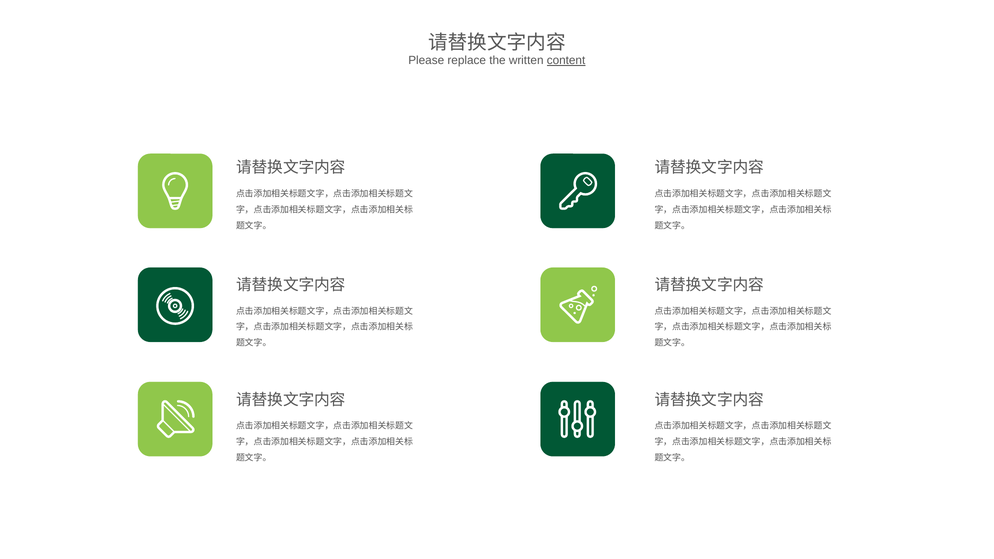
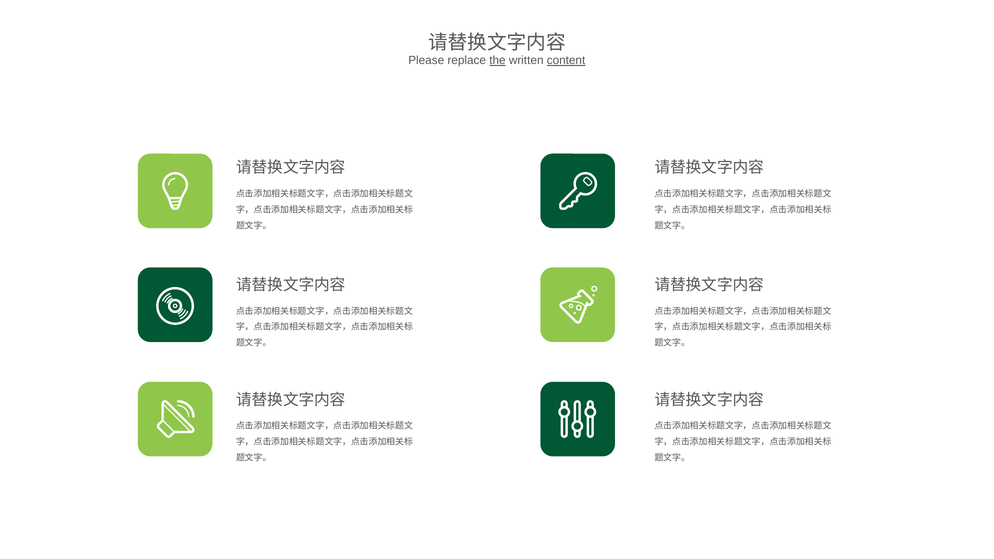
the underline: none -> present
